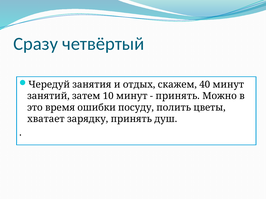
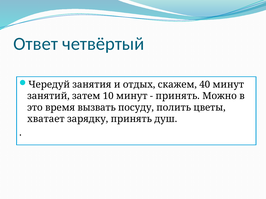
Сразу: Сразу -> Ответ
ошибки: ошибки -> вызвать
